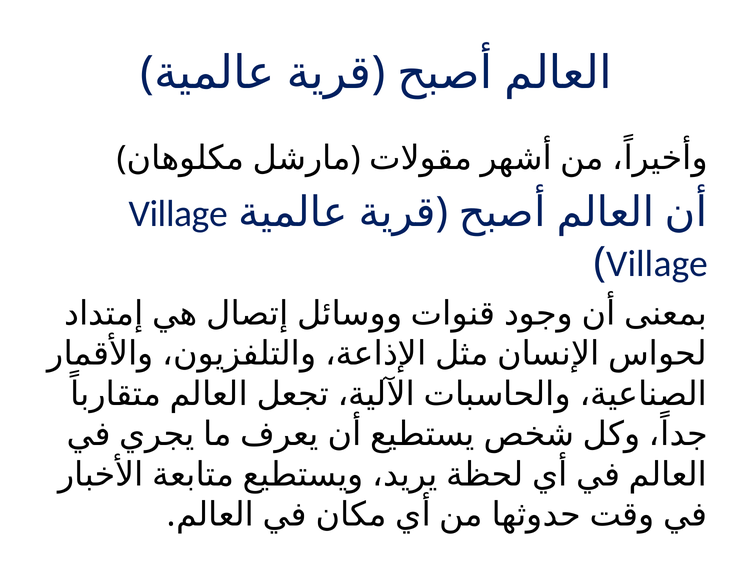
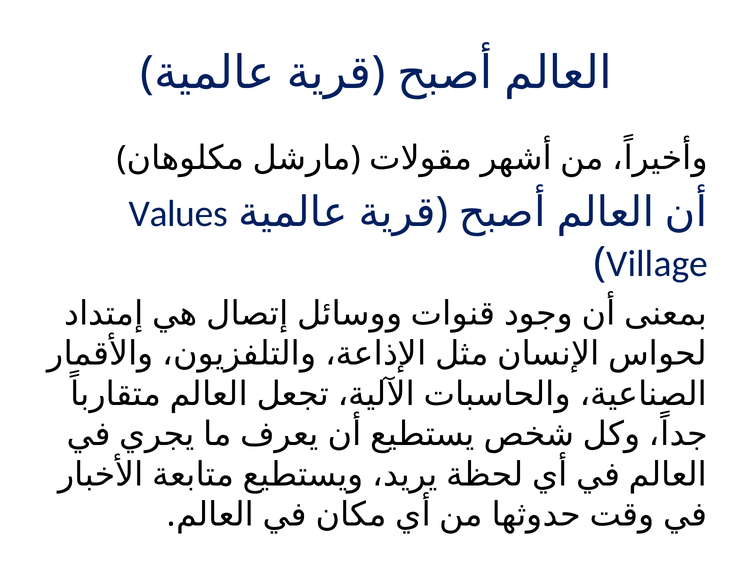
Village at (178, 213): Village -> Values
